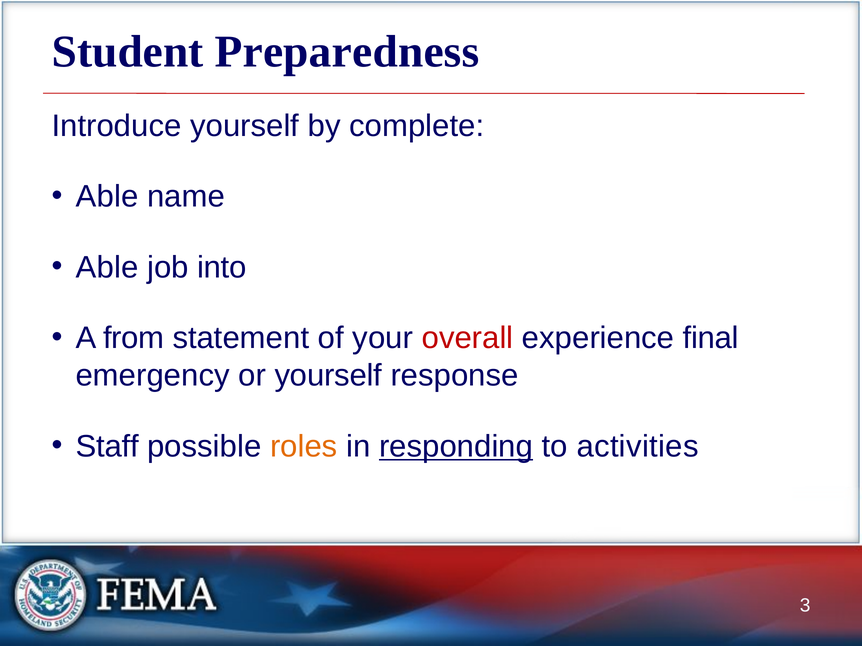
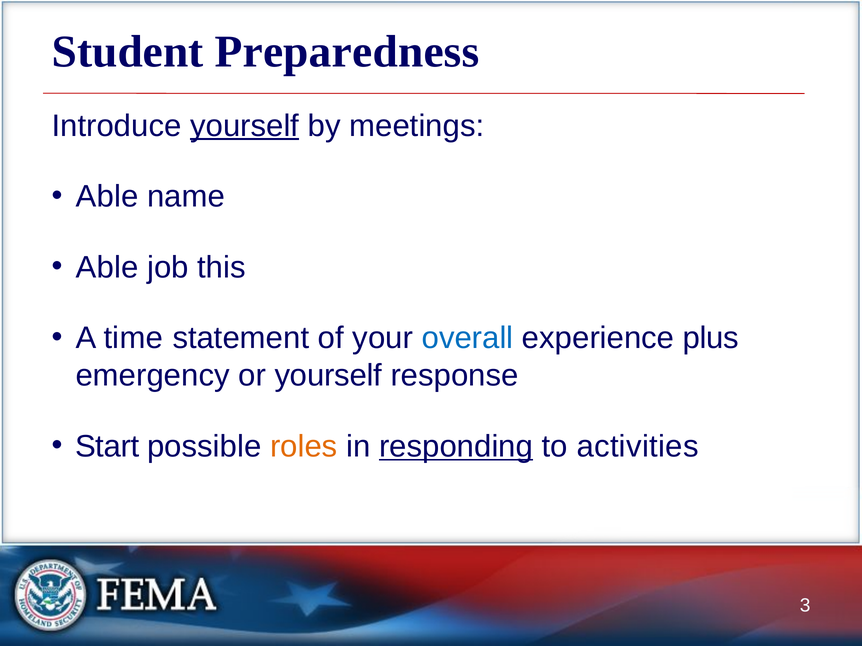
yourself at (245, 126) underline: none -> present
complete: complete -> meetings
into: into -> this
from: from -> time
overall colour: red -> blue
final: final -> plus
Staff: Staff -> Start
